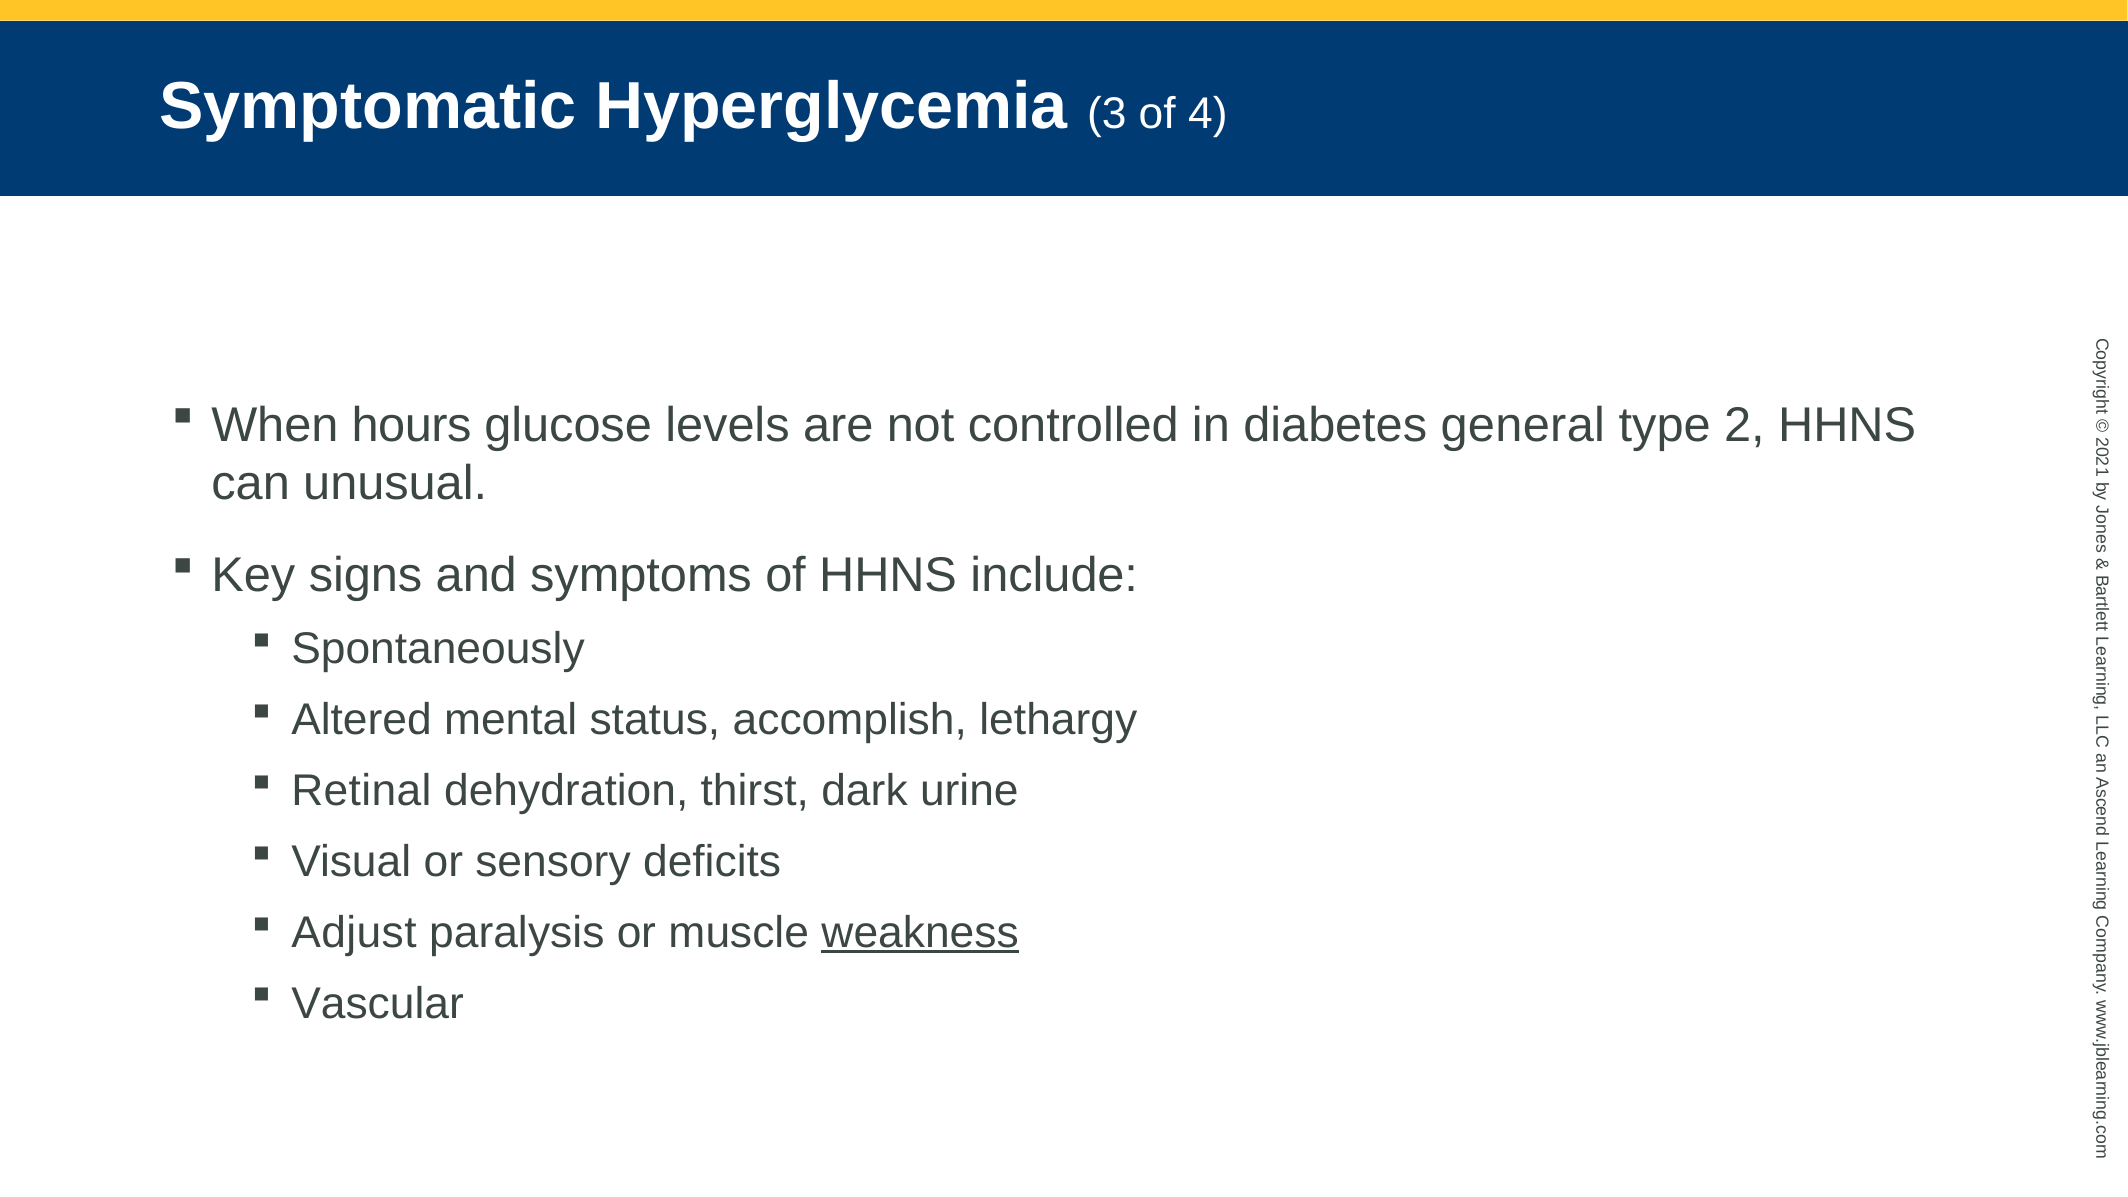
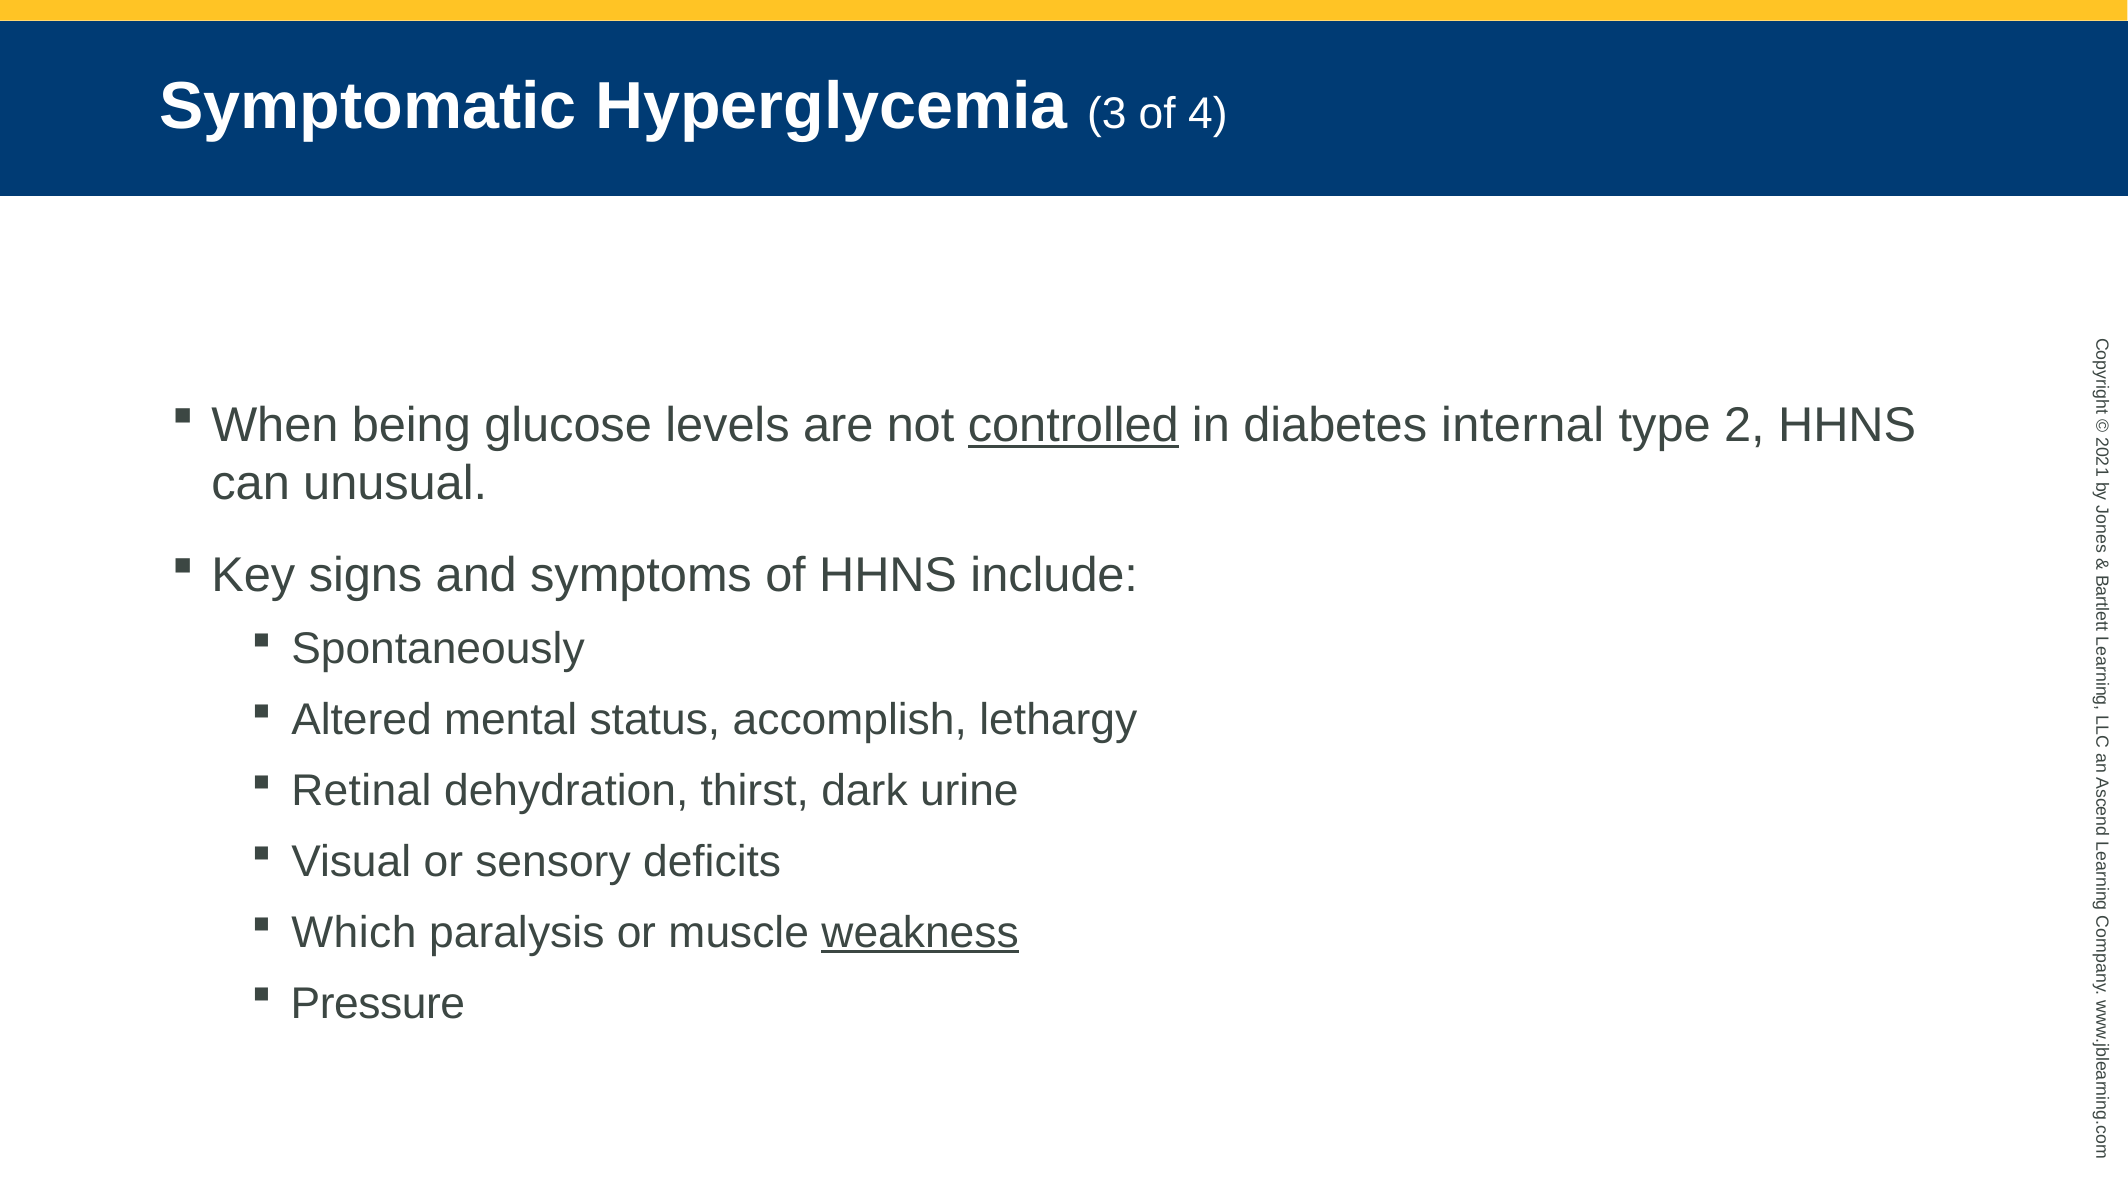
hours: hours -> being
controlled underline: none -> present
general: general -> internal
Adjust: Adjust -> Which
Vascular: Vascular -> Pressure
